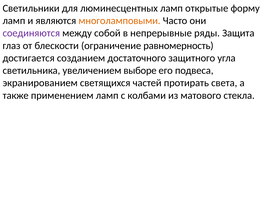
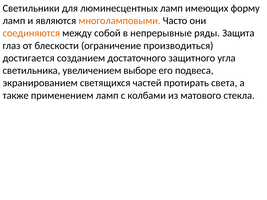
открытые: открытые -> имеющих
соединяются colour: purple -> orange
равномерность: равномерность -> производиться
